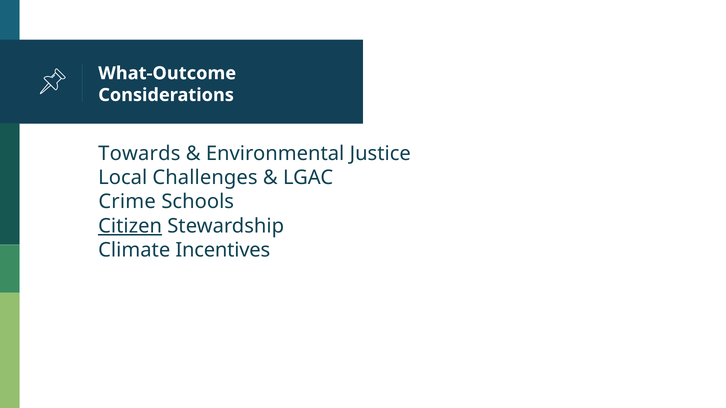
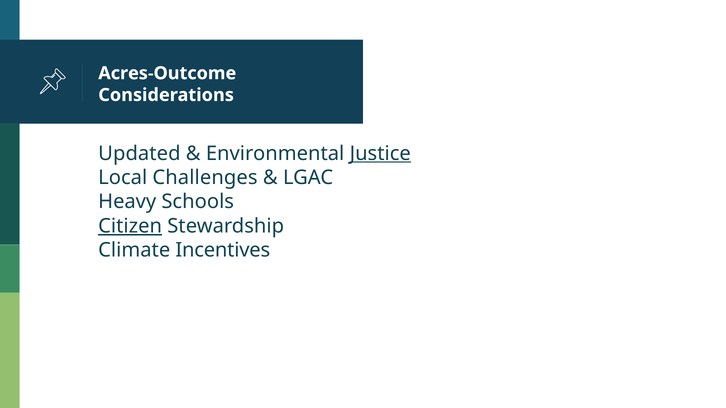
What-Outcome: What-Outcome -> Acres-Outcome
Towards: Towards -> Updated
Justice underline: none -> present
Crime: Crime -> Heavy
